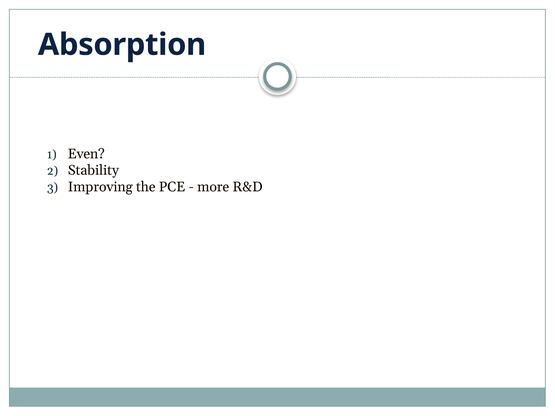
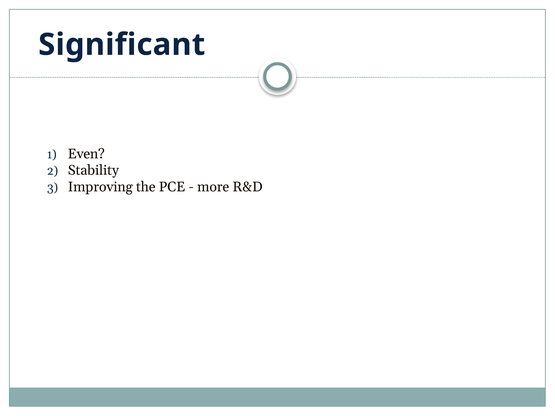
Absorption: Absorption -> Significant
